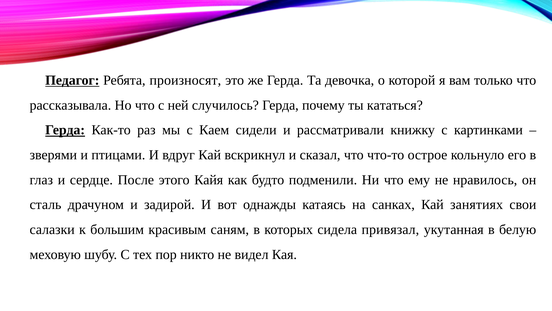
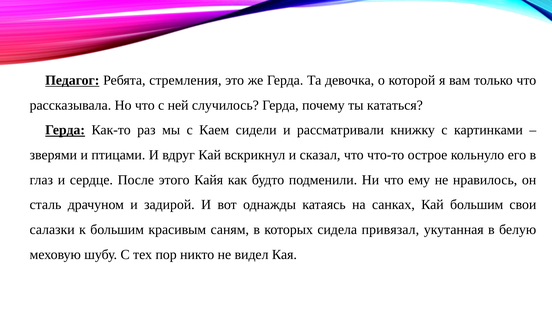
произносят: произносят -> стремления
Кай занятиях: занятиях -> большим
